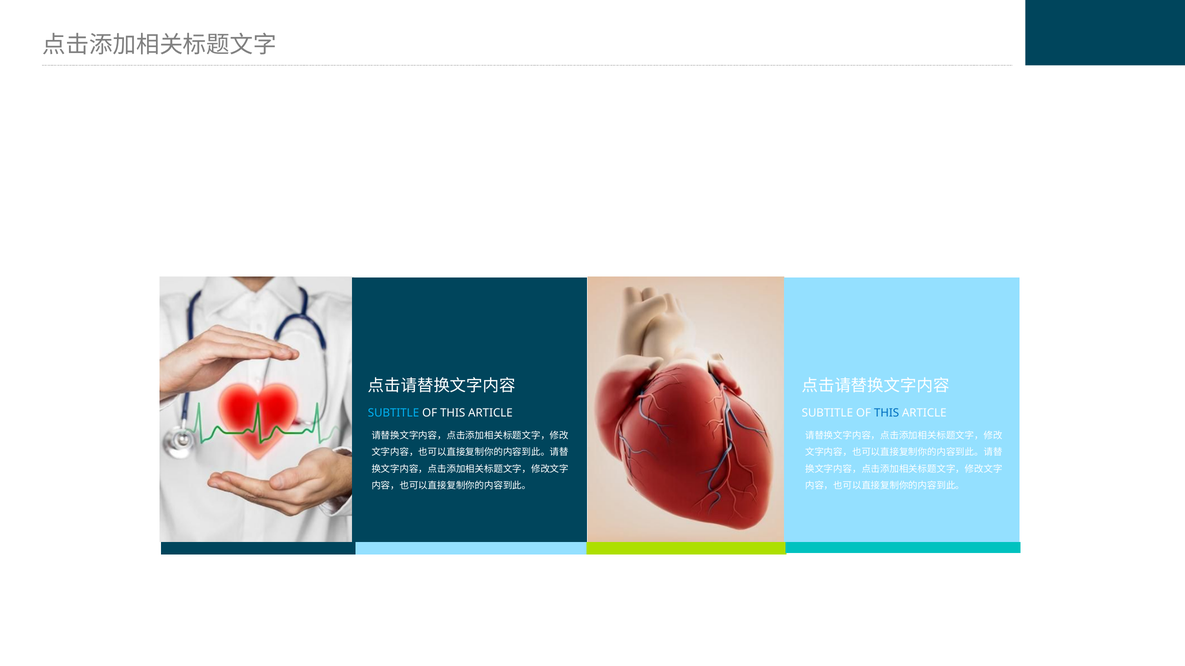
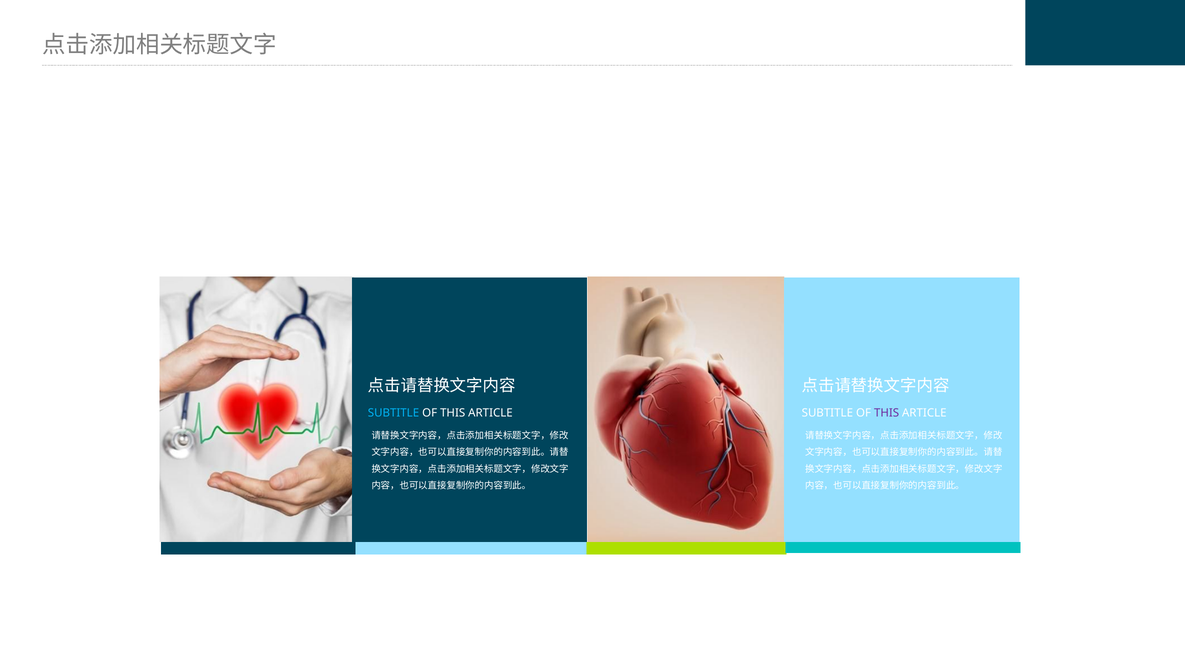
THIS at (887, 413) colour: blue -> purple
